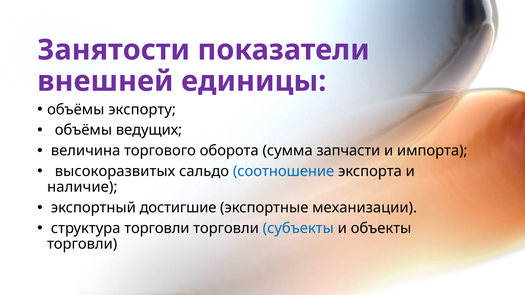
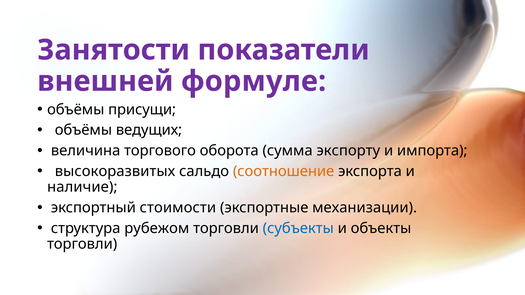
единицы: единицы -> формуле
экспорту: экспорту -> присущи
запчасти: запчасти -> экспорту
соотношение colour: blue -> orange
достигшие: достигшие -> стоимости
структура торговли: торговли -> рубежом
